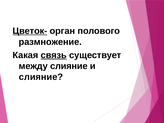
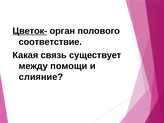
размножение: размножение -> соответствие
связь underline: present -> none
между слияние: слияние -> помощи
